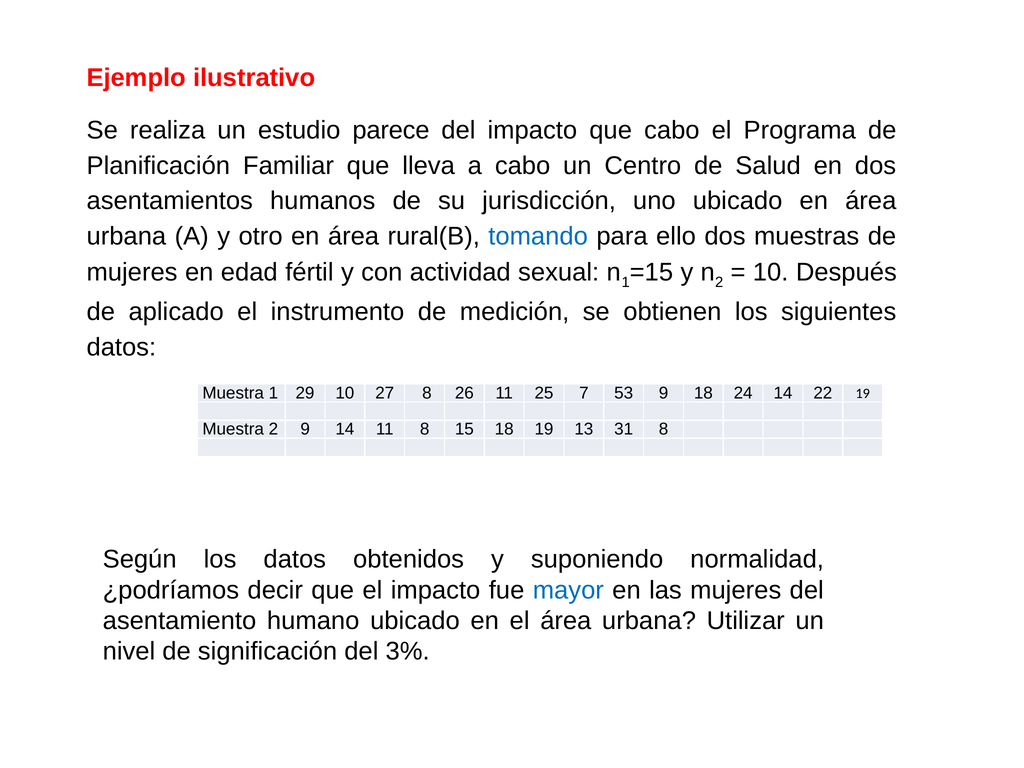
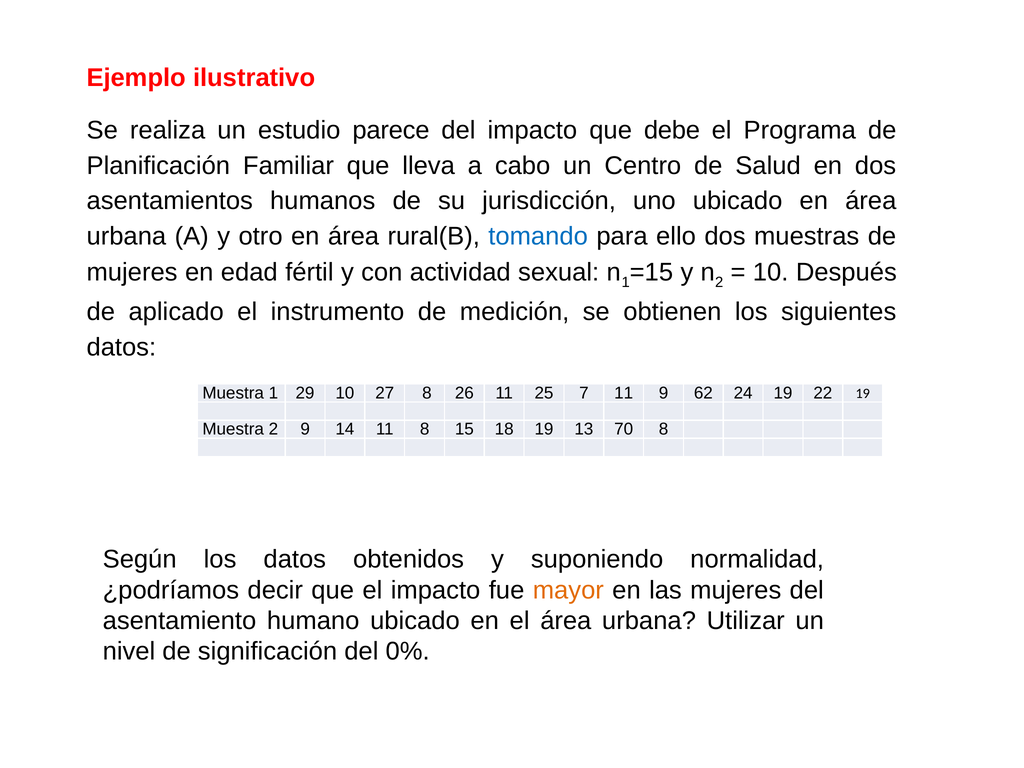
que cabo: cabo -> debe
7 53: 53 -> 11
9 18: 18 -> 62
24 14: 14 -> 19
31: 31 -> 70
mayor colour: blue -> orange
3%: 3% -> 0%
